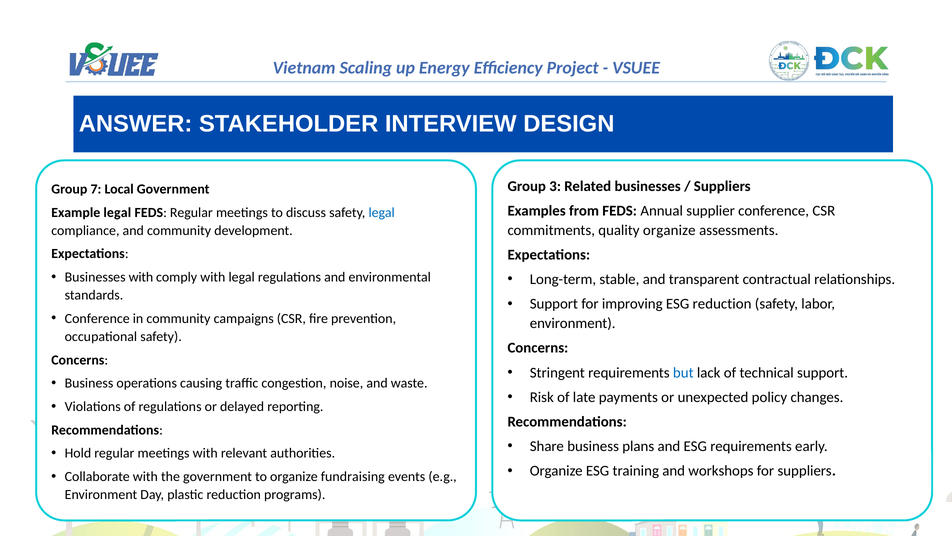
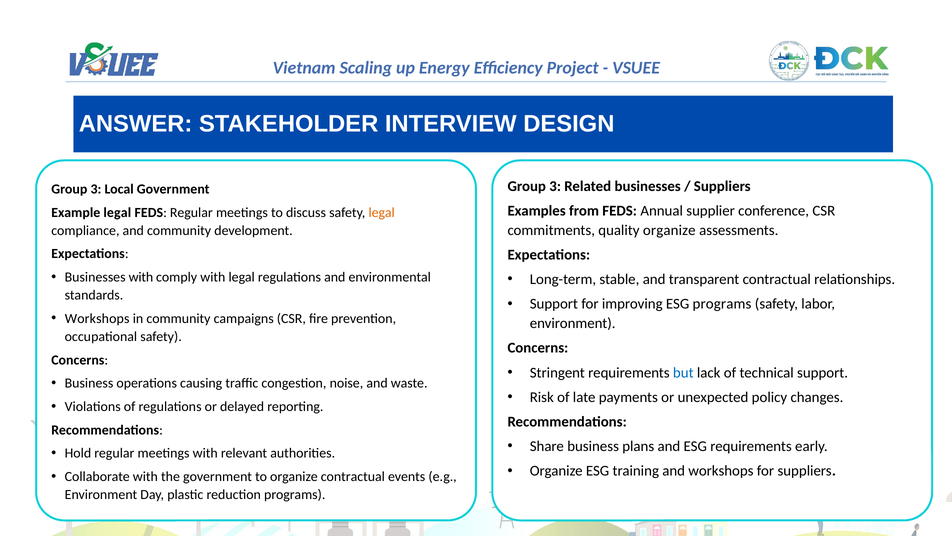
7 at (96, 189): 7 -> 3
legal at (382, 212) colour: blue -> orange
ESG reduction: reduction -> programs
Conference at (97, 318): Conference -> Workshops
organize fundraising: fundraising -> contractual
